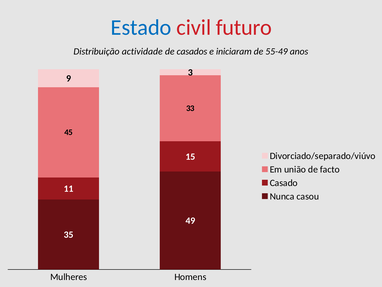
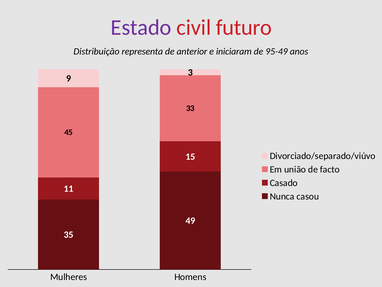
Estado colour: blue -> purple
actividade: actividade -> representa
casados: casados -> anterior
55-49: 55-49 -> 95-49
